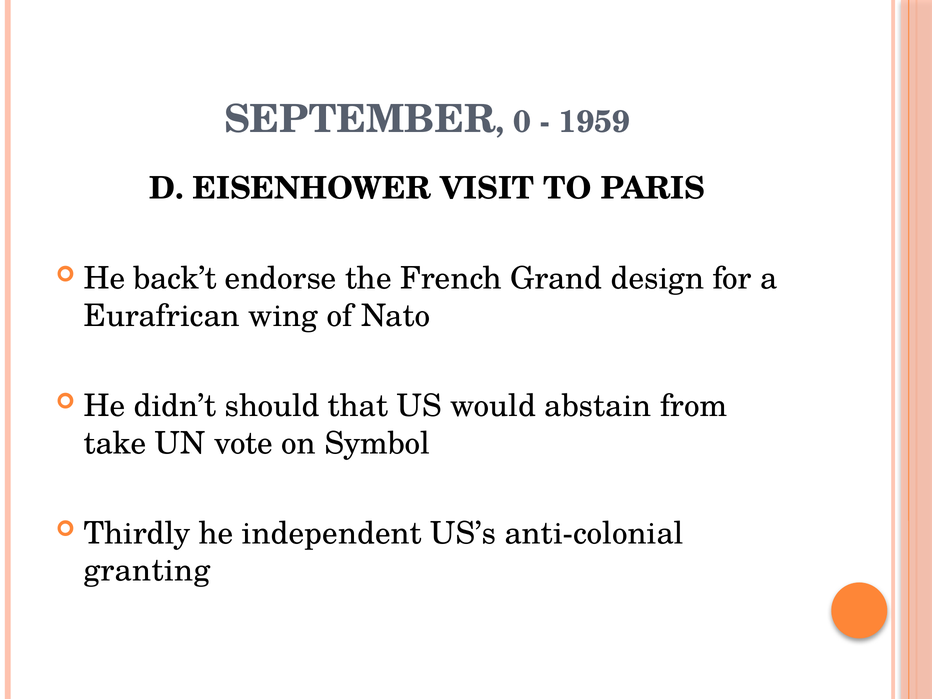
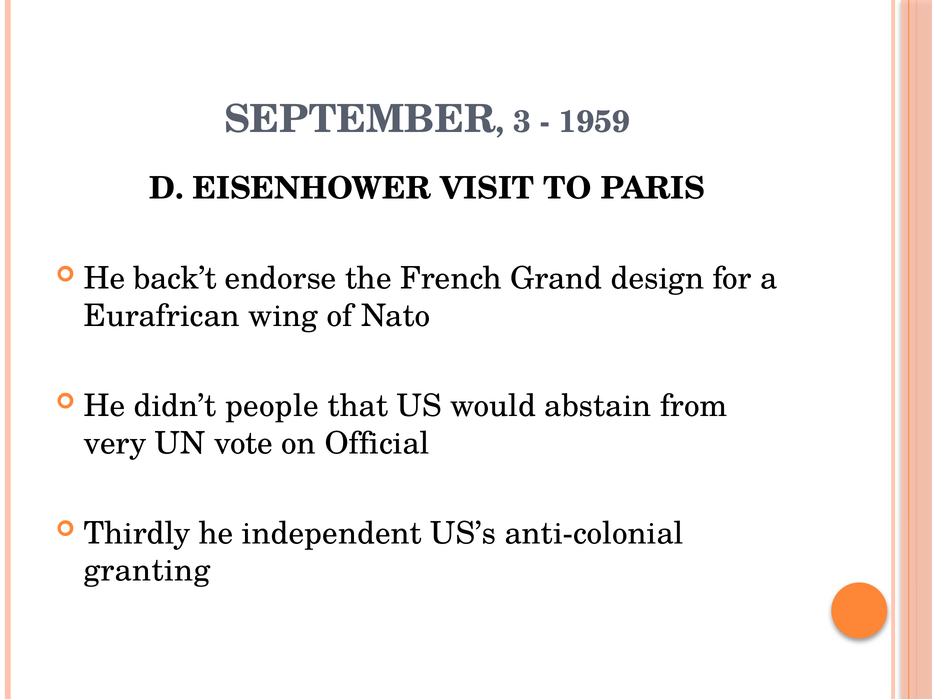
0: 0 -> 3
should: should -> people
take: take -> very
Symbol: Symbol -> Official
